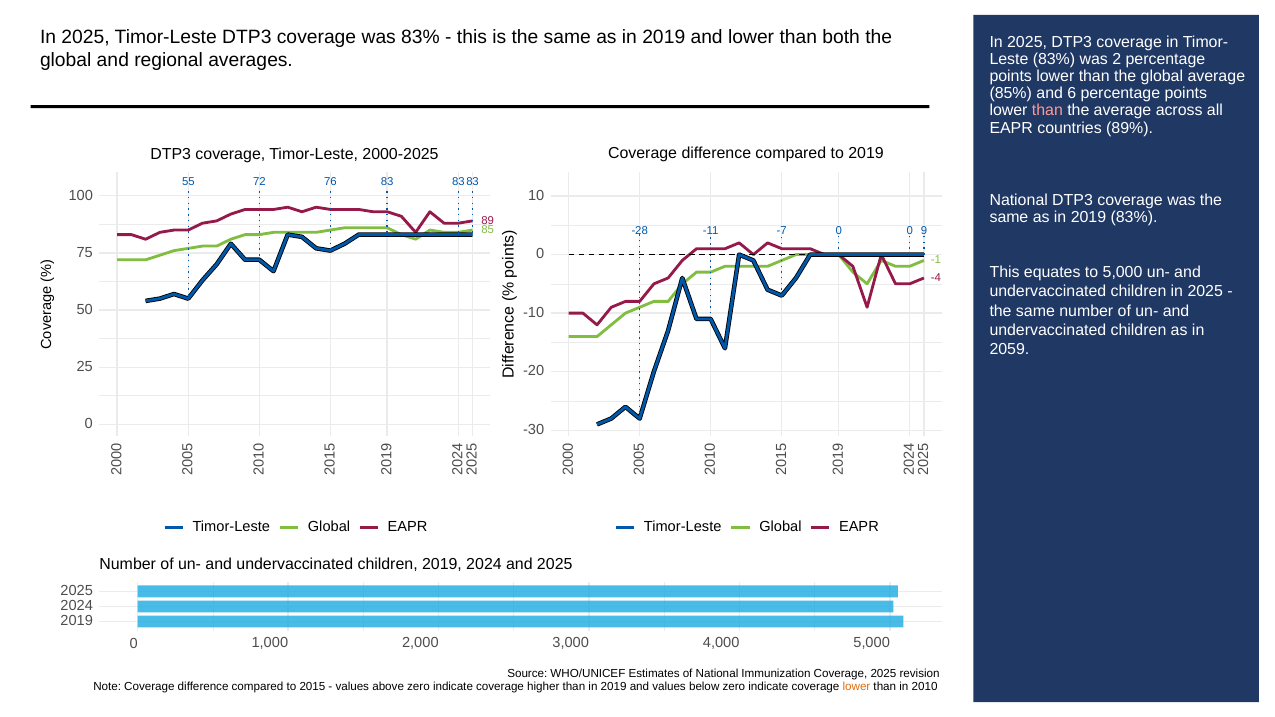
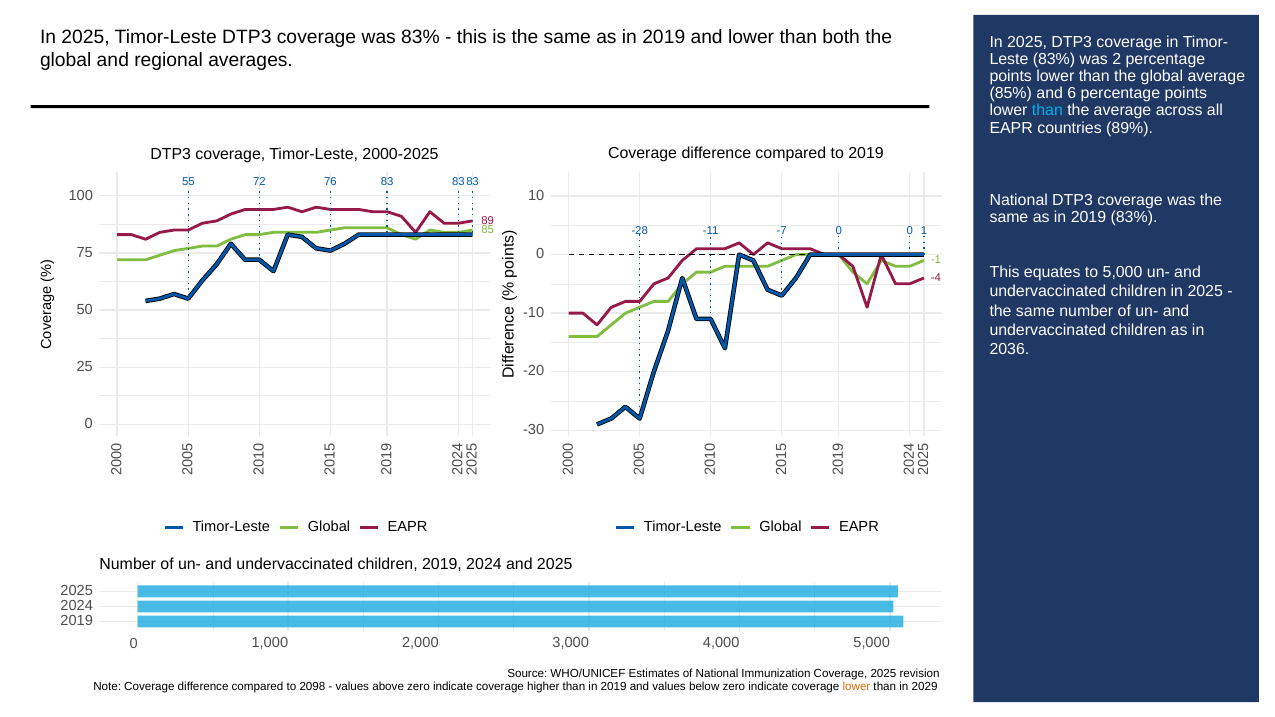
than at (1047, 111) colour: pink -> light blue
0 0 9: 9 -> 1
2059: 2059 -> 2036
2015: 2015 -> 2098
2010: 2010 -> 2029
